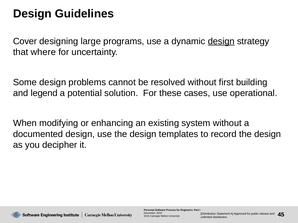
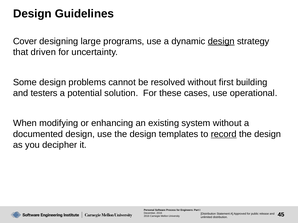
where: where -> driven
legend: legend -> testers
record underline: none -> present
